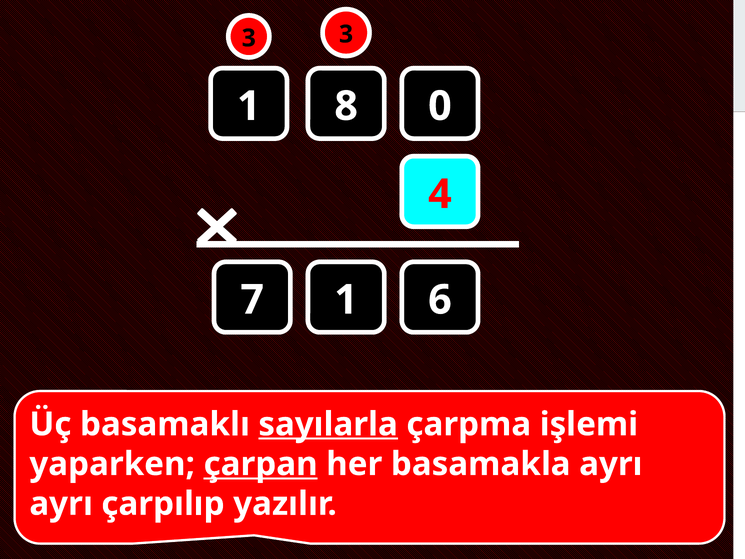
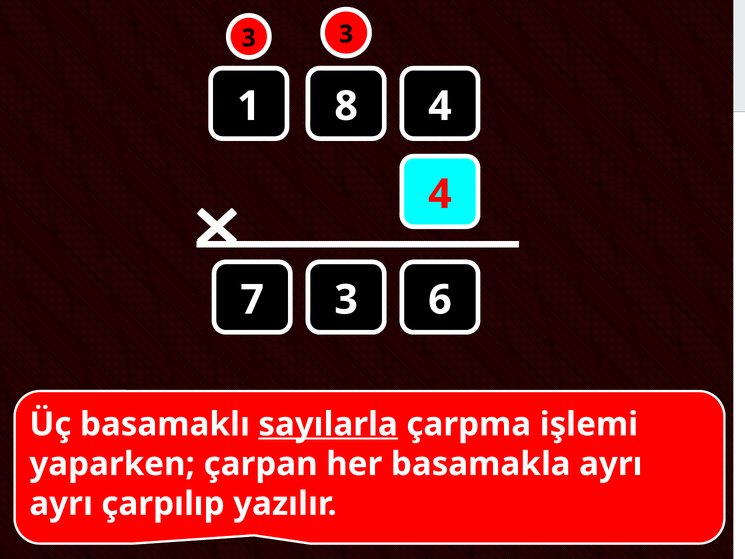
8 0: 0 -> 4
7 1: 1 -> 3
çarpan underline: present -> none
